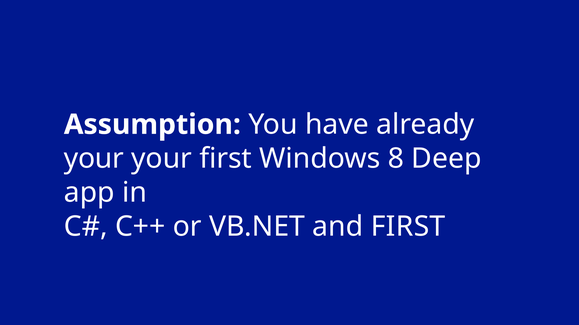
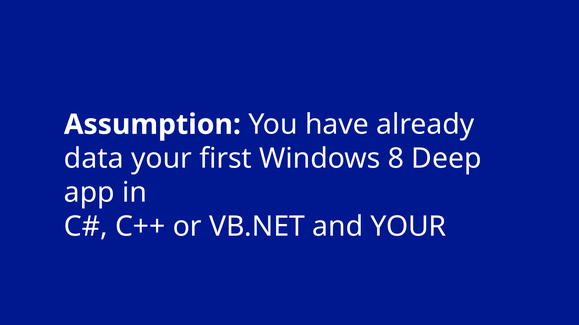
your at (94, 159): your -> data
and FIRST: FIRST -> YOUR
